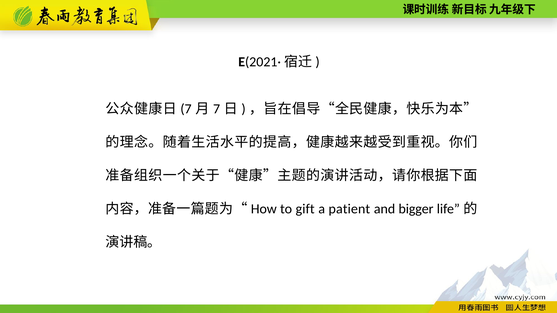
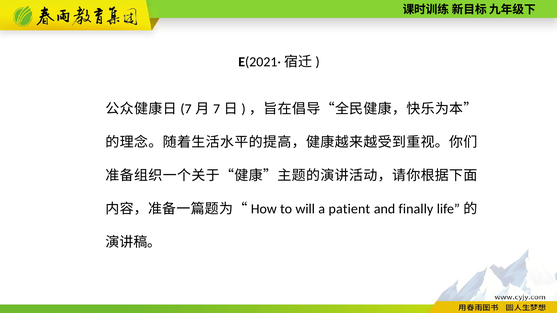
gift: gift -> will
bigger: bigger -> finally
